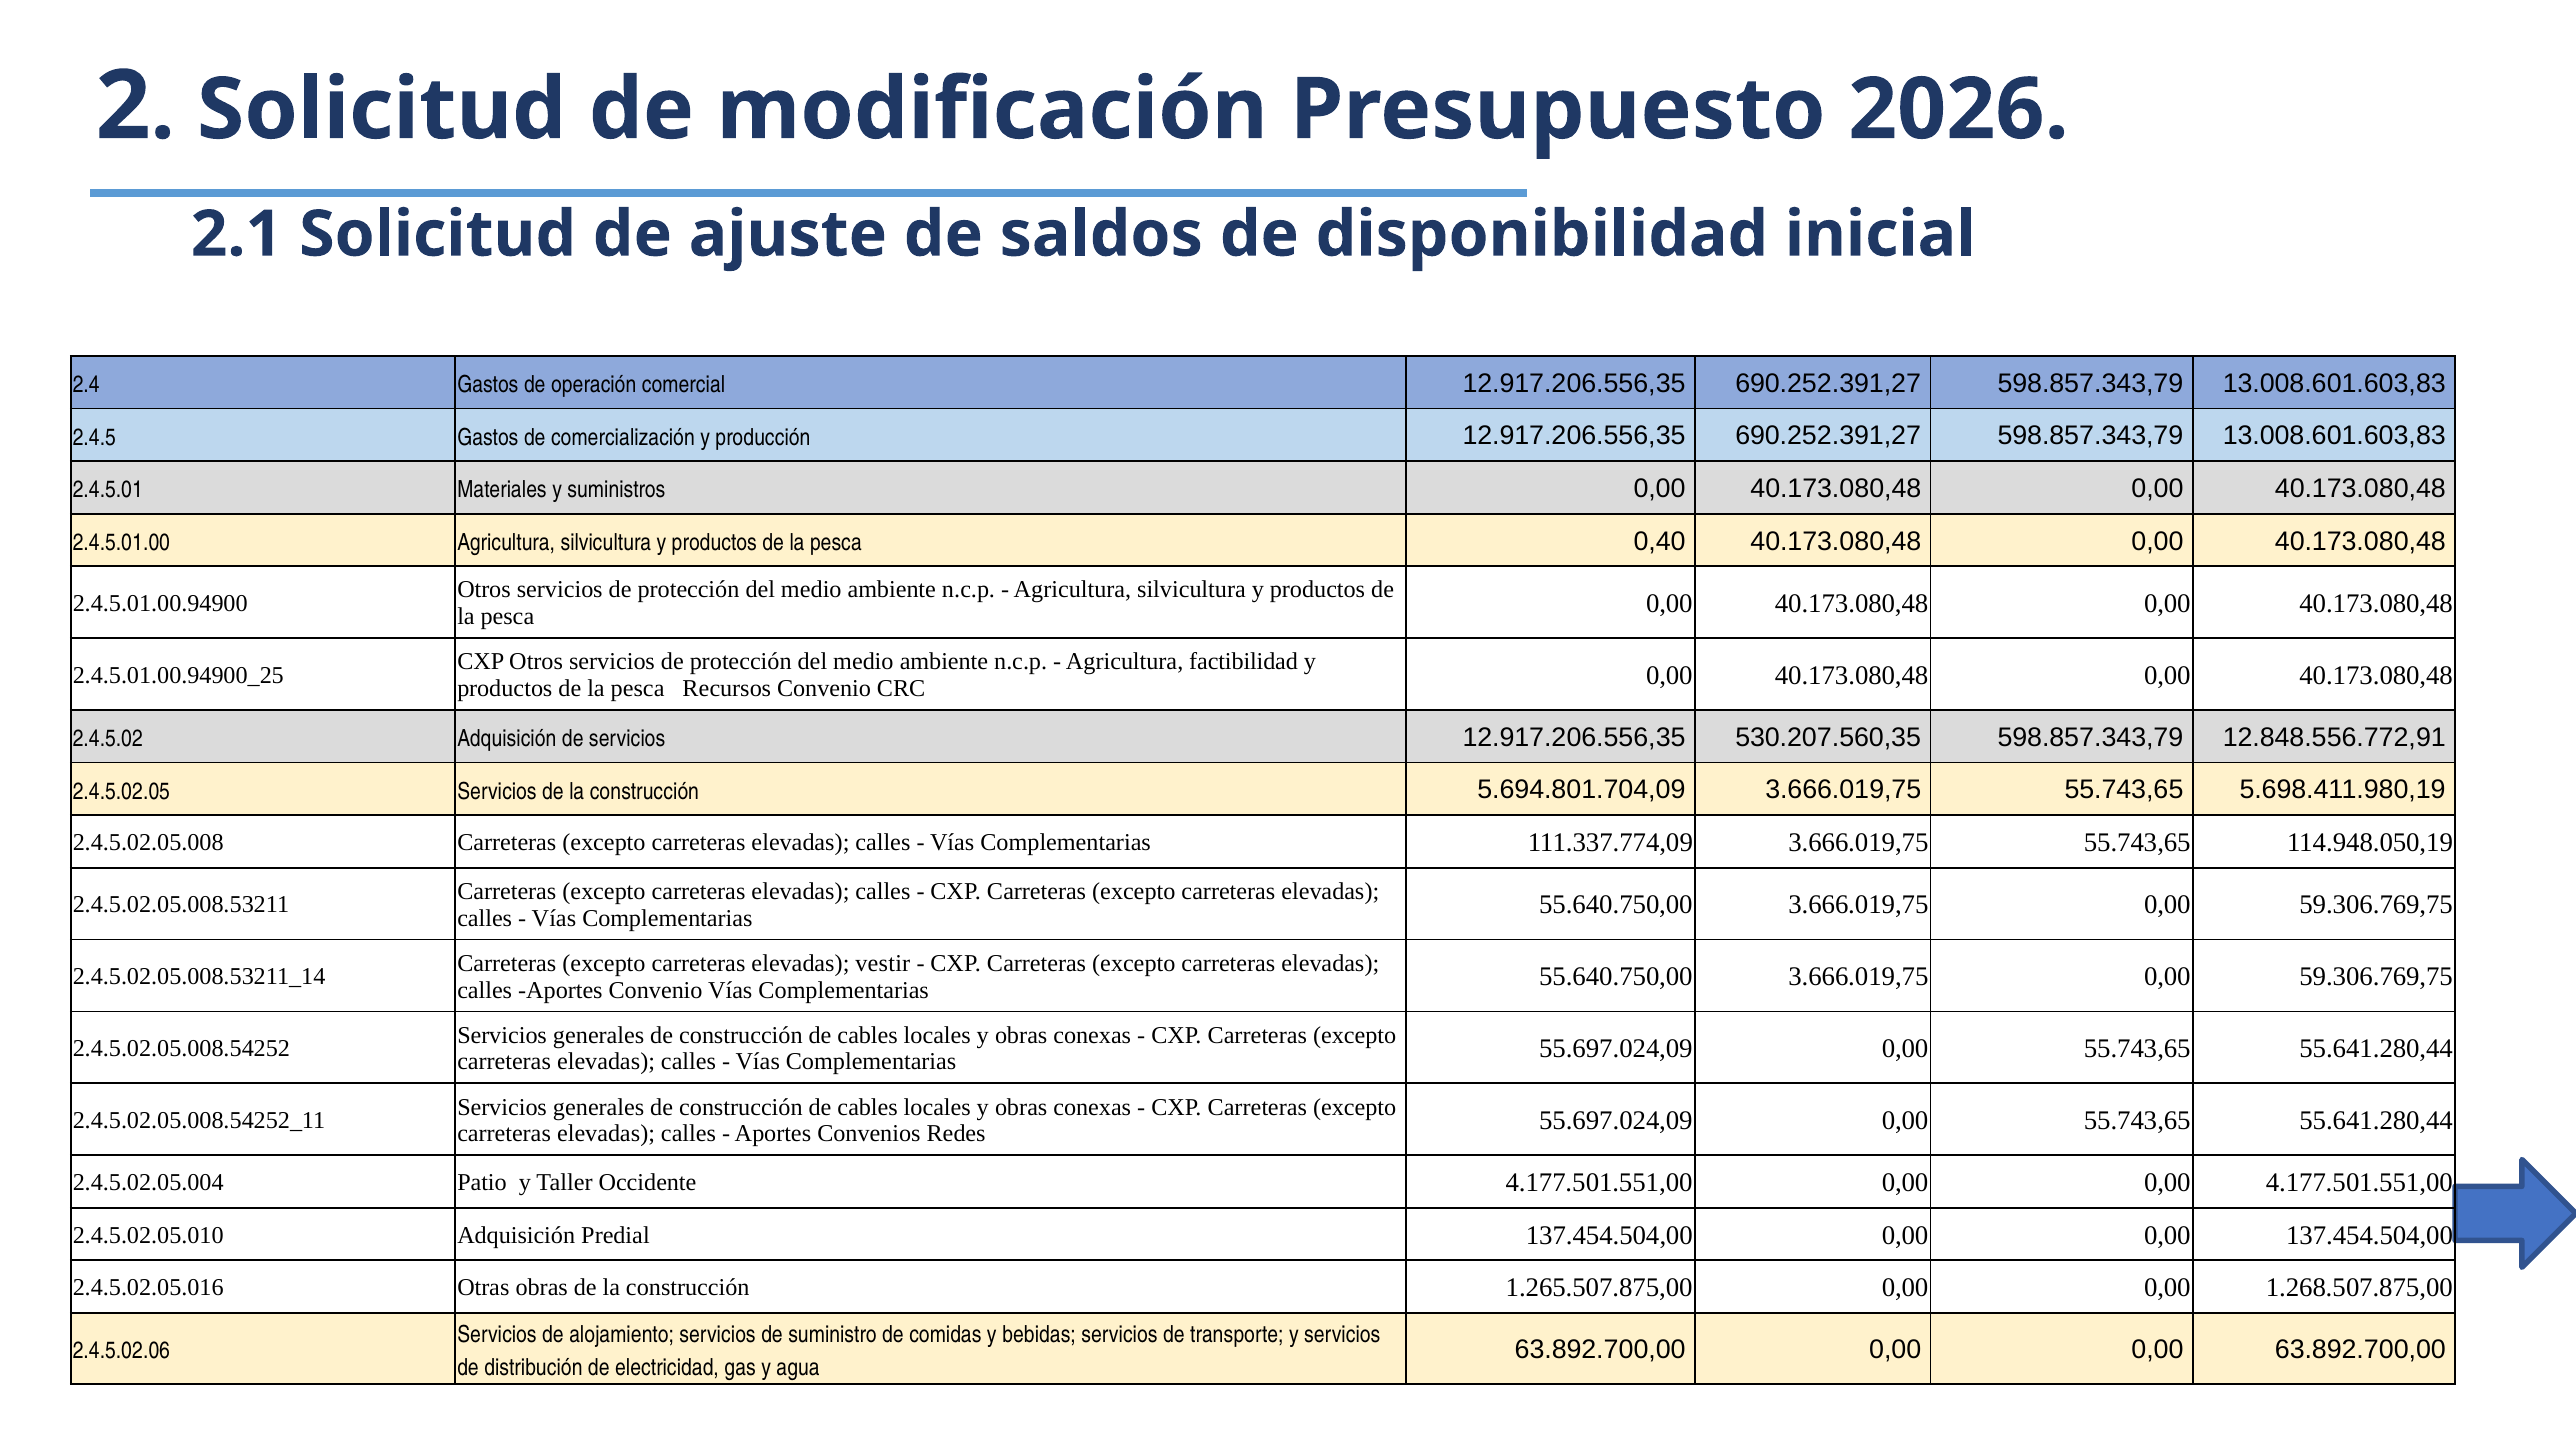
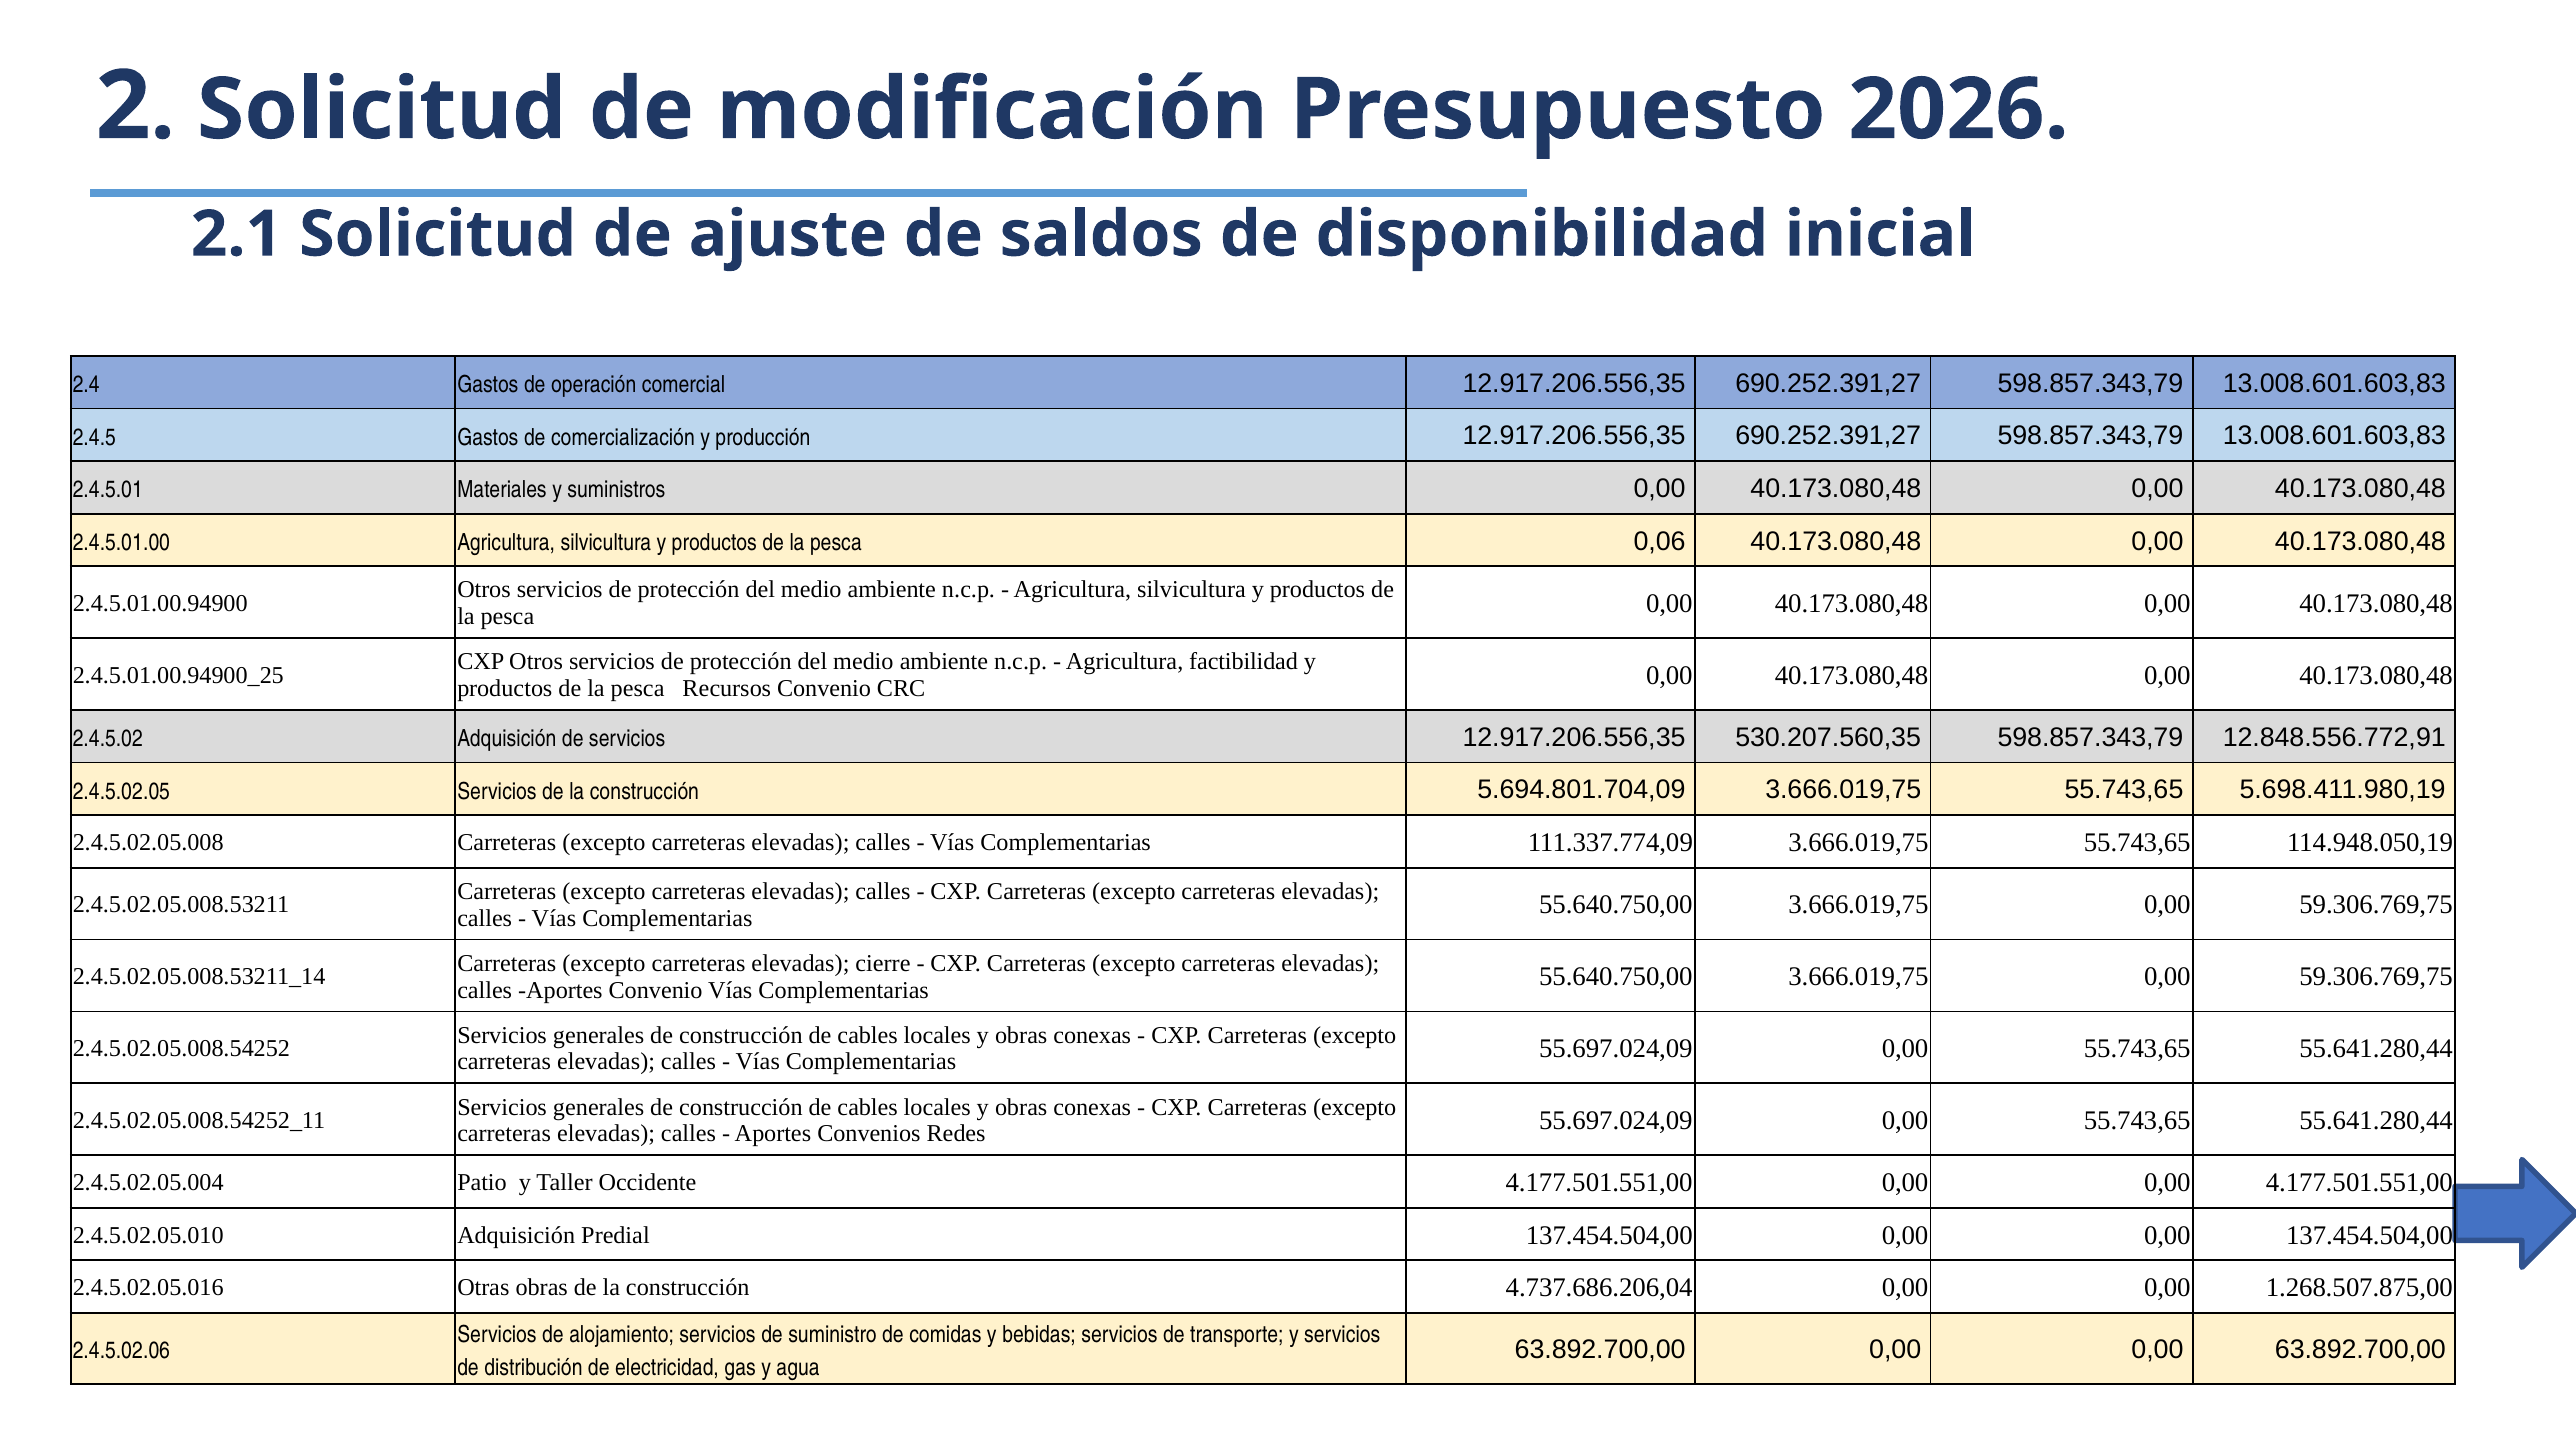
0,40: 0,40 -> 0,06
vestir: vestir -> cierre
1.265.507.875,00: 1.265.507.875,00 -> 4.737.686.206,04
